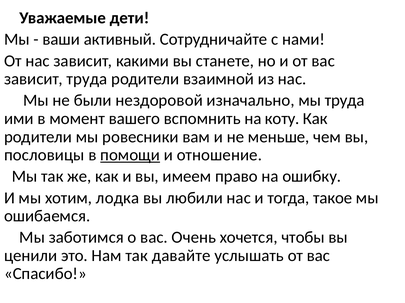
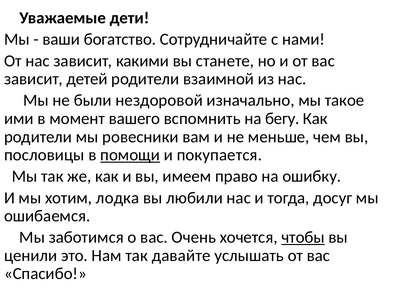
активный: активный -> богатство
зависит труда: труда -> детей
мы труда: труда -> такое
коту: коту -> бегу
отношение: отношение -> покупается
такое: такое -> досуг
чтобы underline: none -> present
